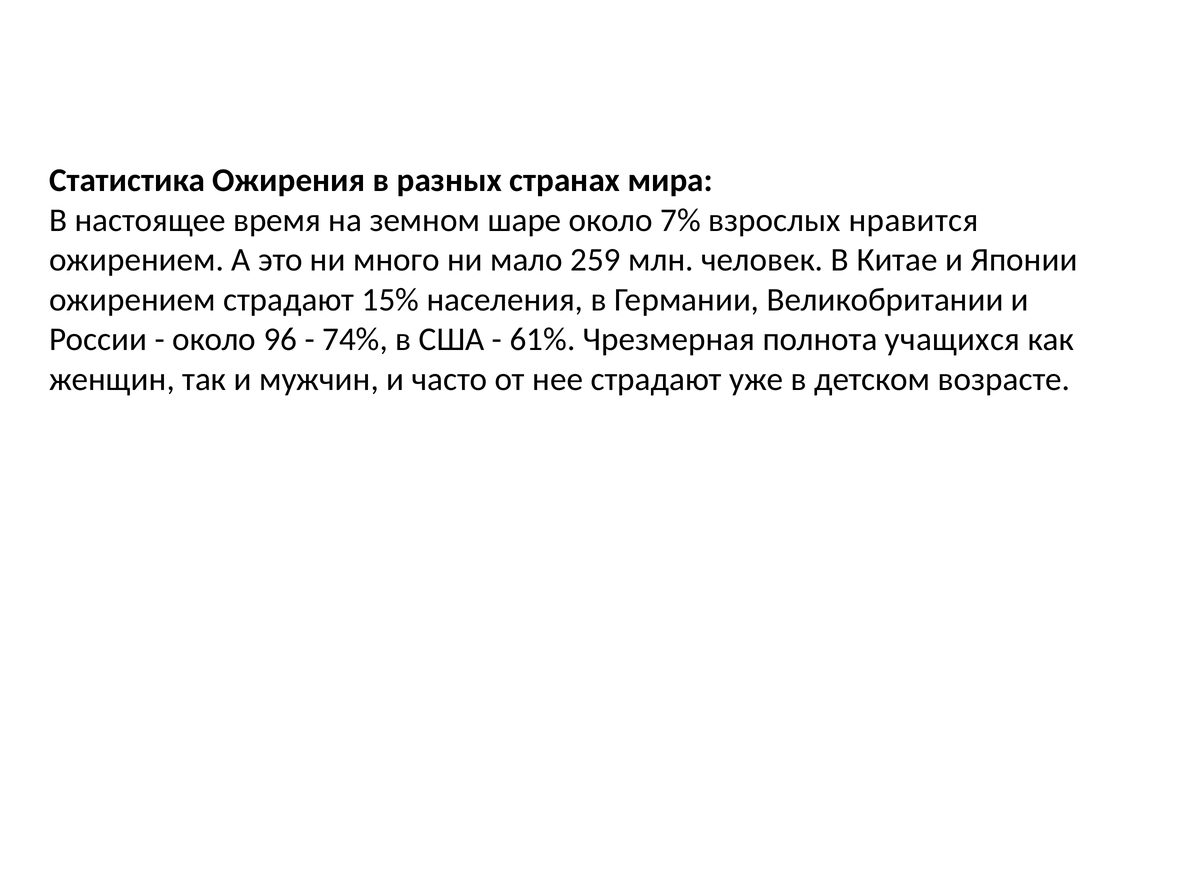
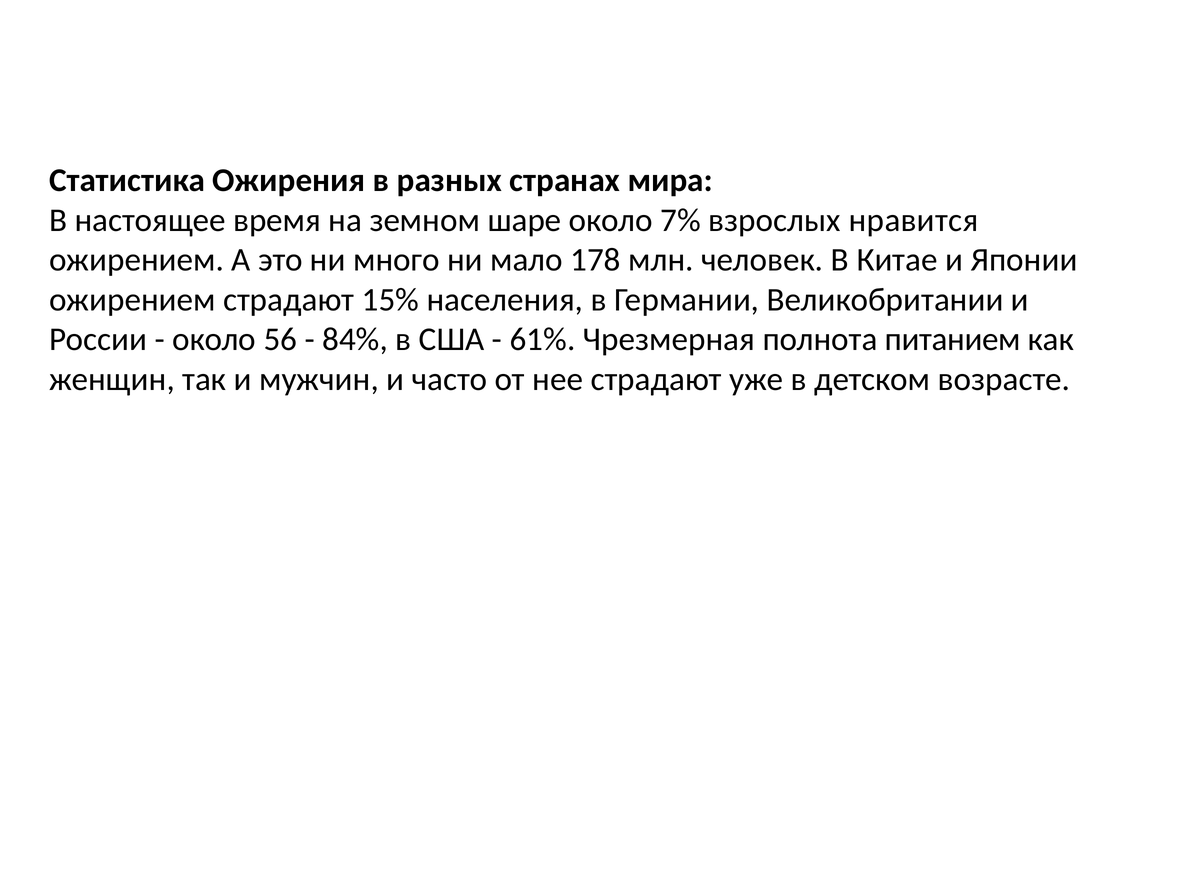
259: 259 -> 178
96: 96 -> 56
74%: 74% -> 84%
учащихся: учащихся -> питанием
